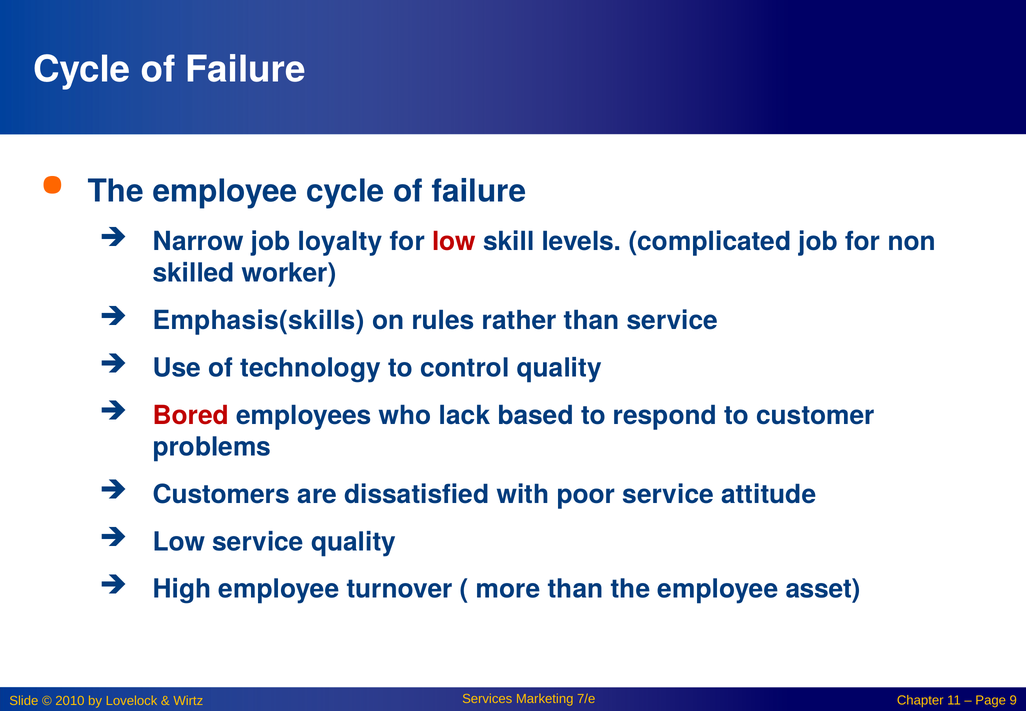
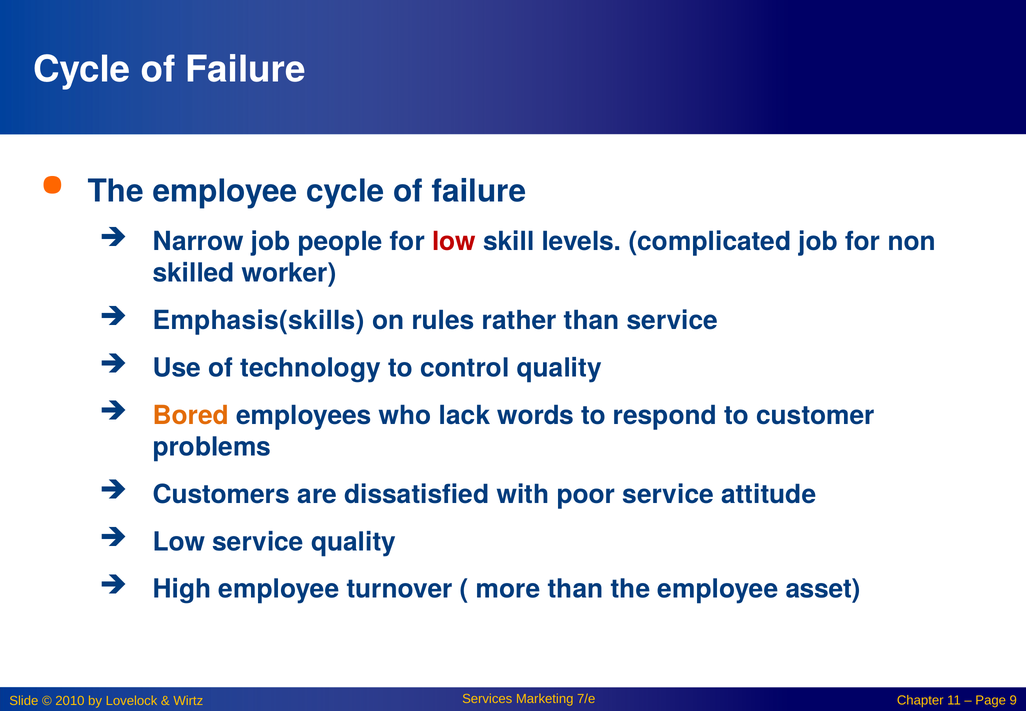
loyalty: loyalty -> people
Bored colour: red -> orange
based: based -> words
